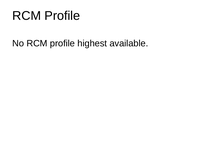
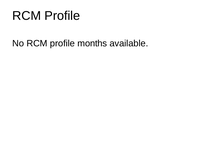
highest: highest -> months
